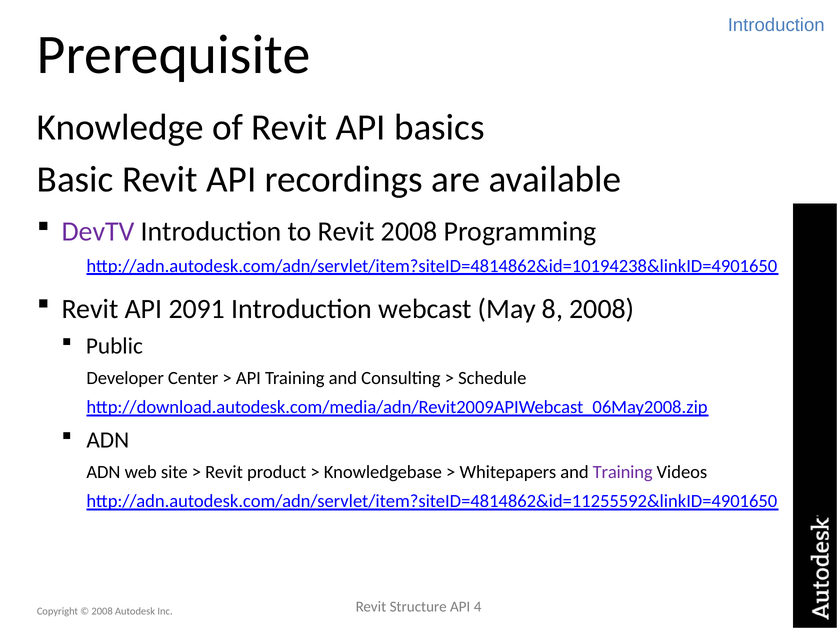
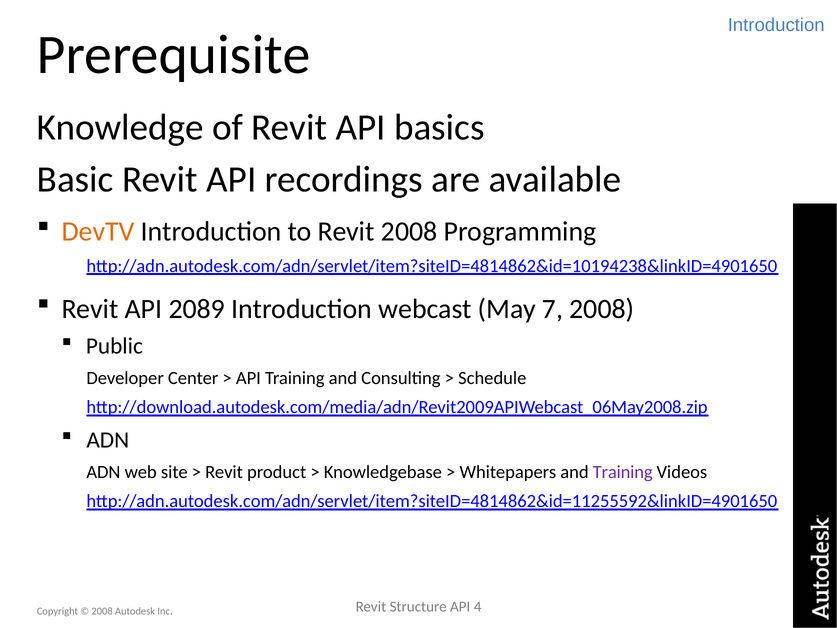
DevTV colour: purple -> orange
2091: 2091 -> 2089
8: 8 -> 7
